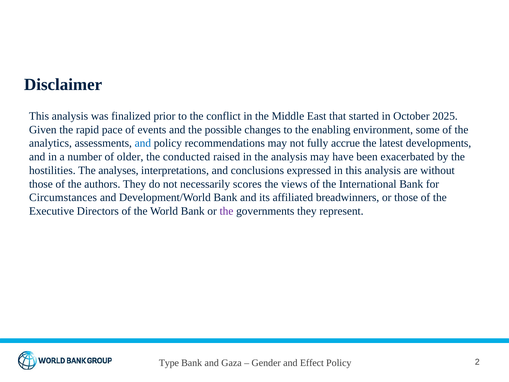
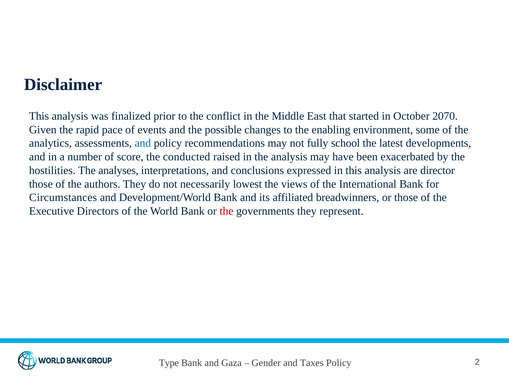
2025: 2025 -> 2070
accrue: accrue -> school
older: older -> score
without: without -> director
scores: scores -> lowest
the at (226, 211) colour: purple -> red
Effect: Effect -> Taxes
